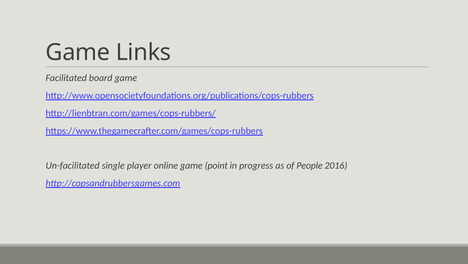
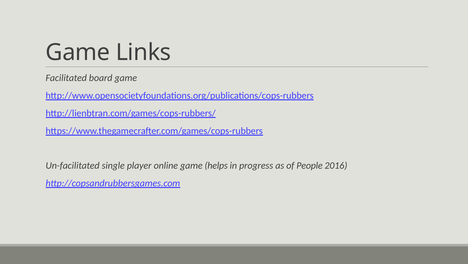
point: point -> helps
